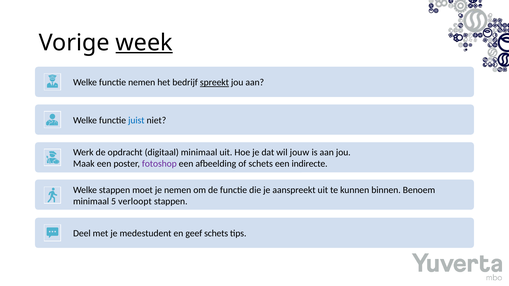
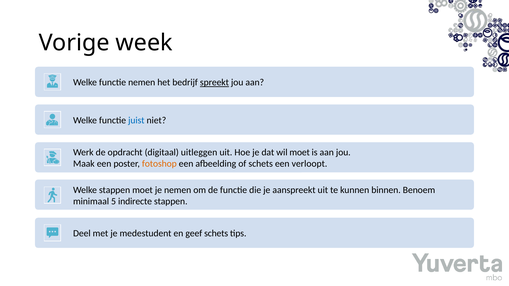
week underline: present -> none
digitaal minimaal: minimaal -> uitleggen
wil jouw: jouw -> moet
fotoshop colour: purple -> orange
indirecte: indirecte -> verloopt
verloopt: verloopt -> indirecte
